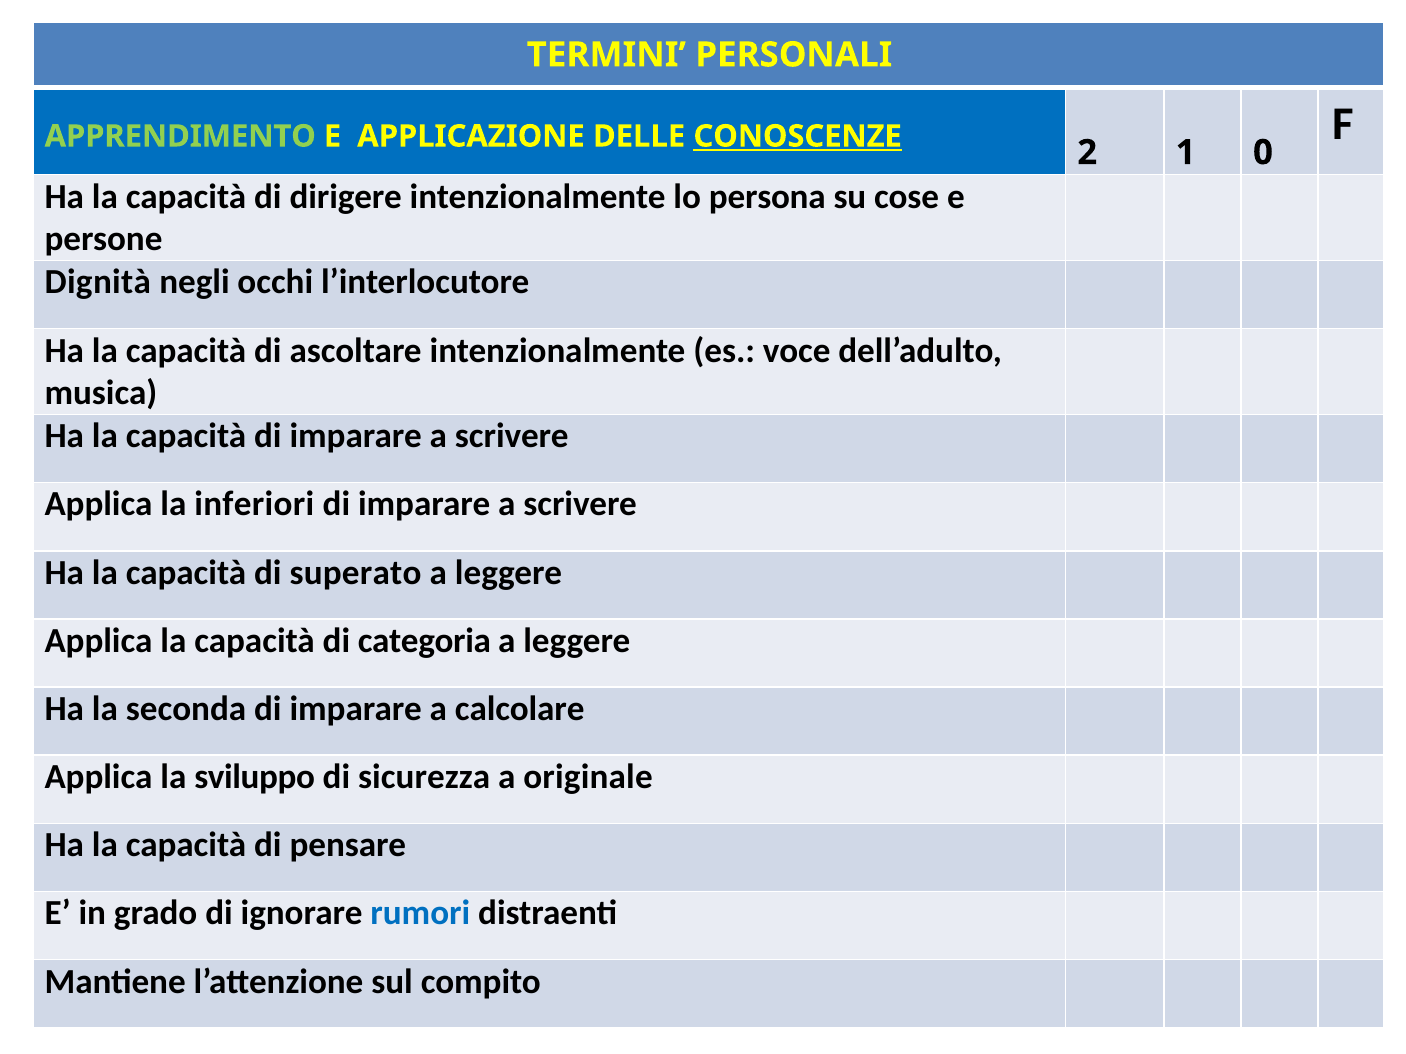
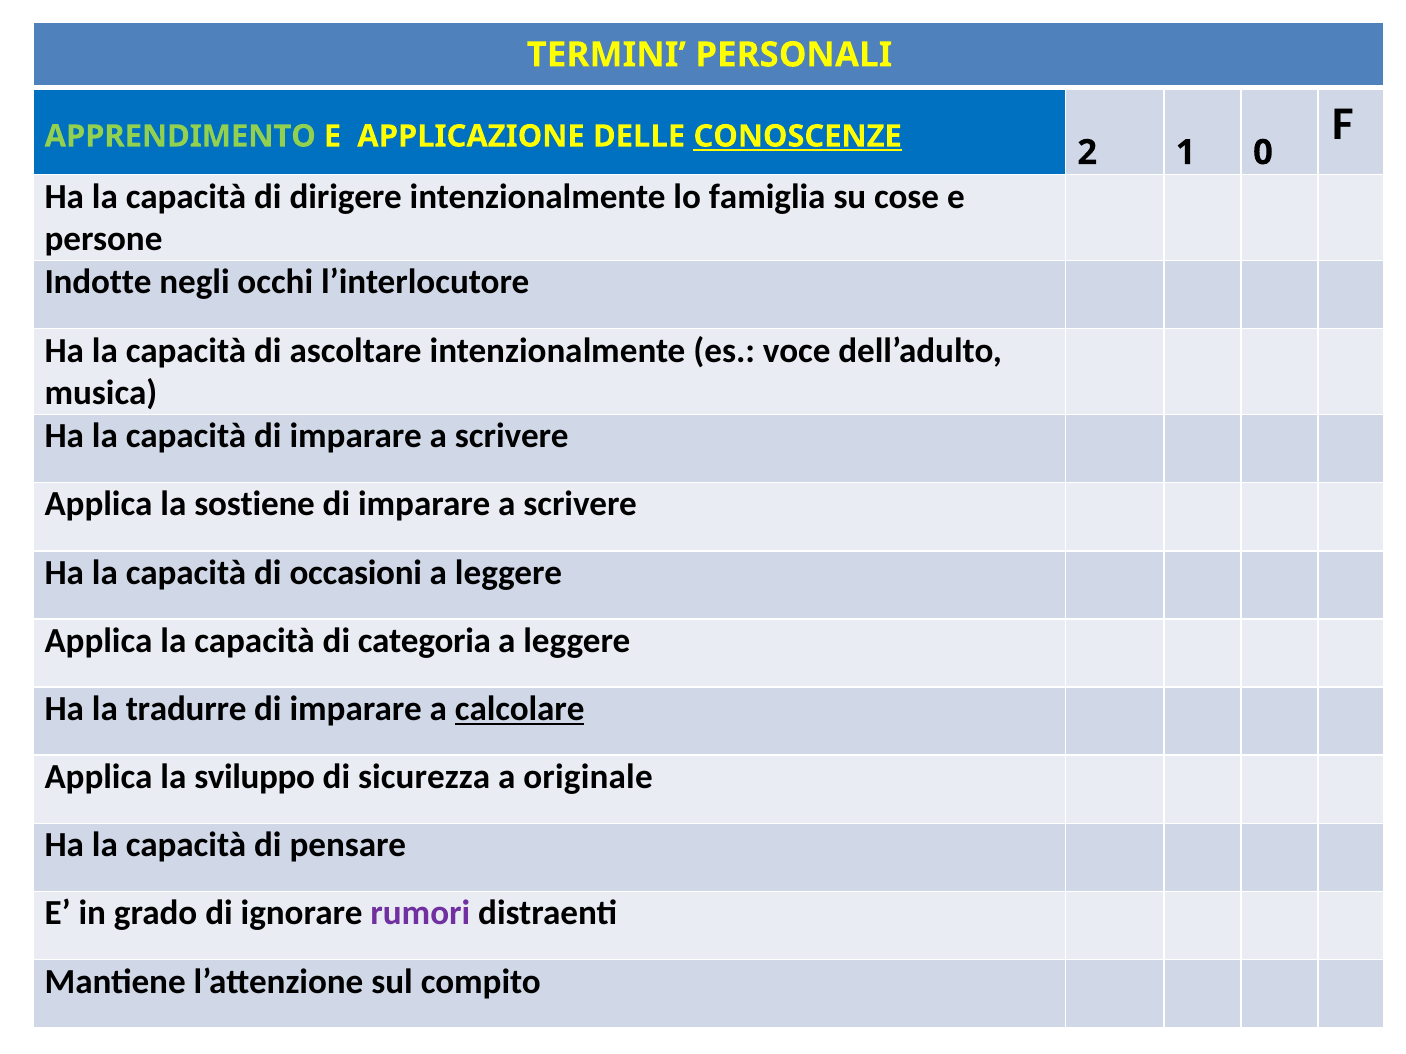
persona: persona -> famiglia
Dignità: Dignità -> Indotte
inferiori: inferiori -> sostiene
superato: superato -> occasioni
seconda: seconda -> tradurre
calcolare underline: none -> present
rumori colour: blue -> purple
